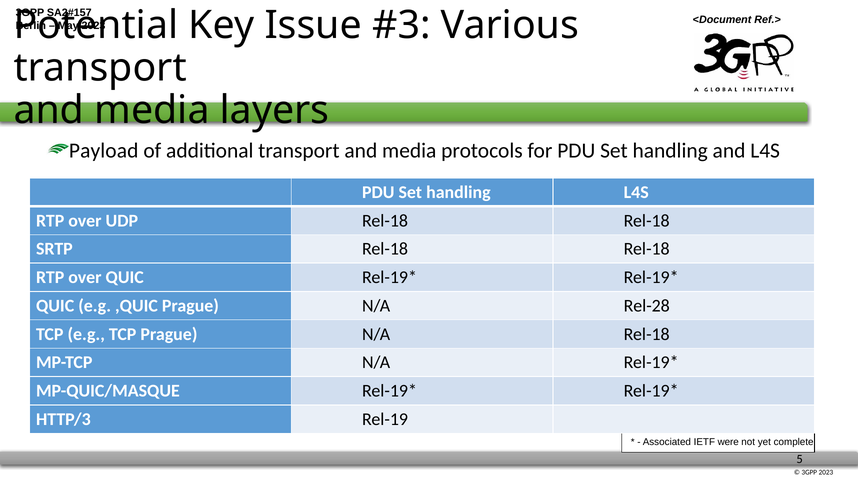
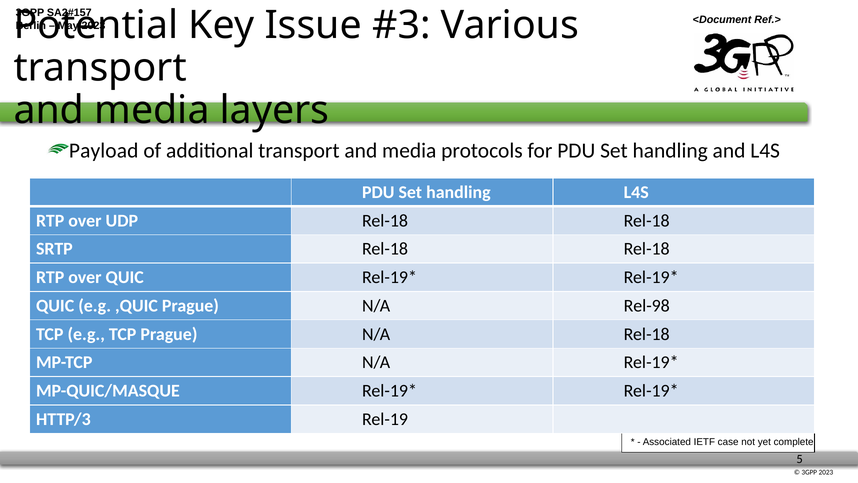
Rel-28: Rel-28 -> Rel-98
were: were -> case
